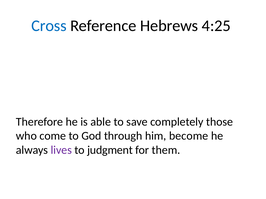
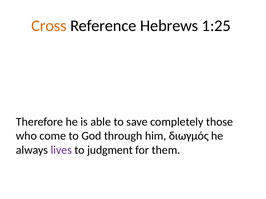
Cross colour: blue -> orange
4:25: 4:25 -> 1:25
become: become -> διωγμός
